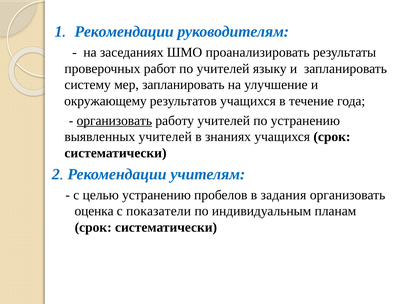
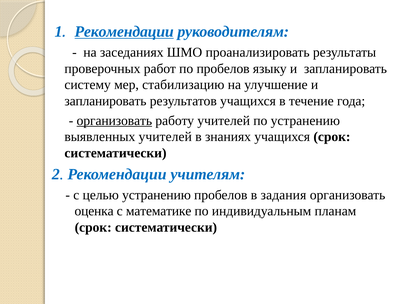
Рекомендации at (124, 32) underline: none -> present
по учителей: учителей -> пробелов
мер запланировать: запланировать -> стабилизацию
окружающему at (105, 101): окружающему -> запланировать
показатели: показатели -> математике
